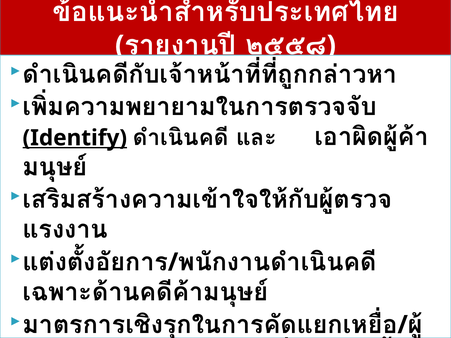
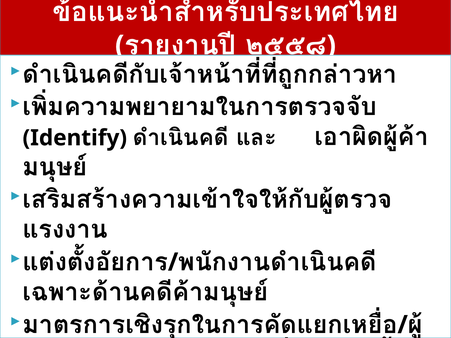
Identify underline: present -> none
